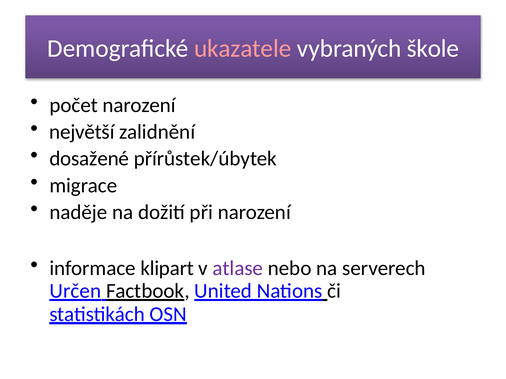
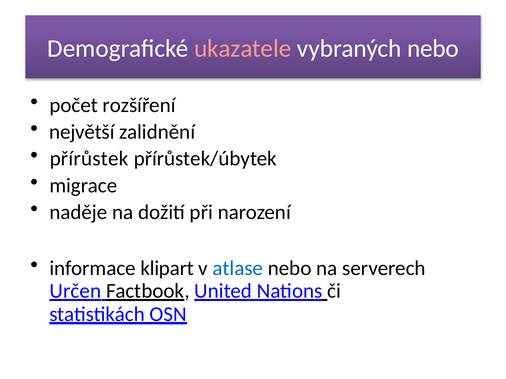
vybraných škole: škole -> nebo
počet narození: narození -> rozšíření
dosažené: dosažené -> přírůstek
atlase colour: purple -> blue
